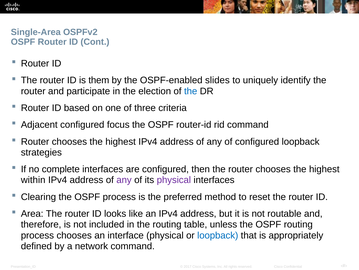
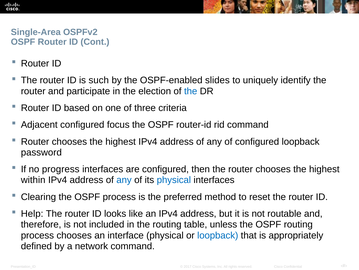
them: them -> such
strategies: strategies -> password
complete: complete -> progress
any at (124, 180) colour: purple -> blue
physical at (174, 180) colour: purple -> blue
Area: Area -> Help
